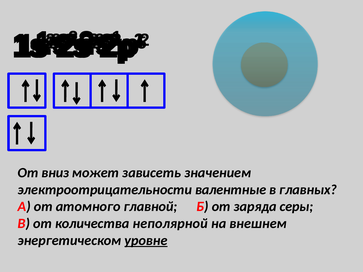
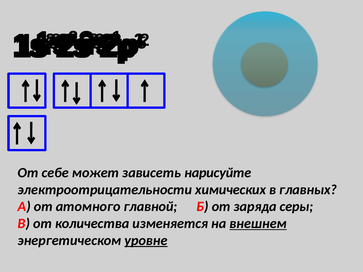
вниз: вниз -> себе
значением: значением -> нарисуйте
валентные: валентные -> химических
неполярной: неполярной -> изменяется
внешнем underline: none -> present
